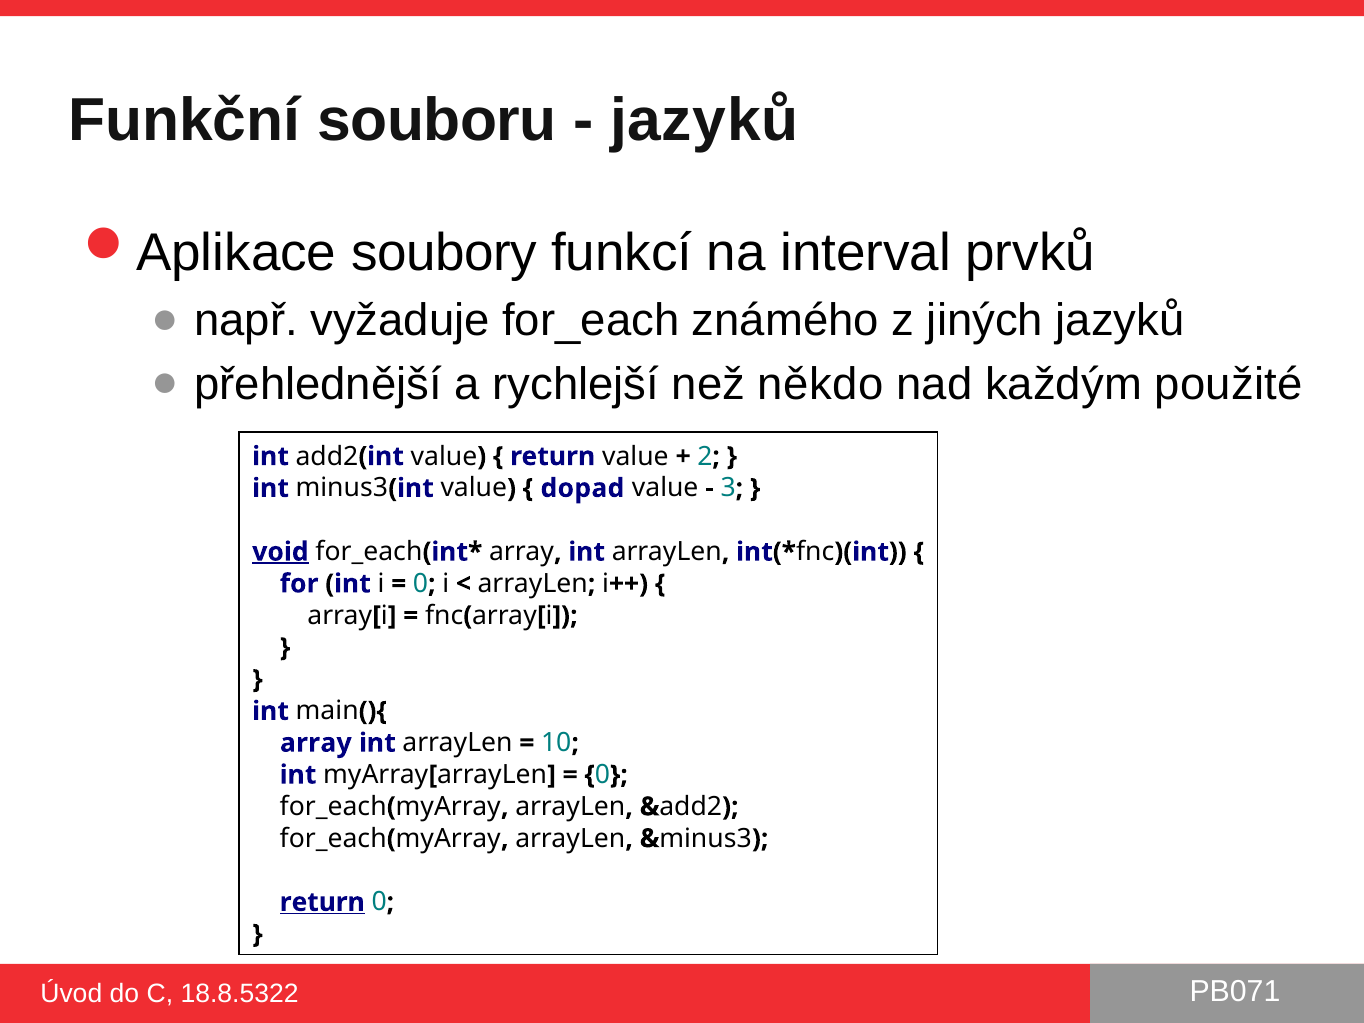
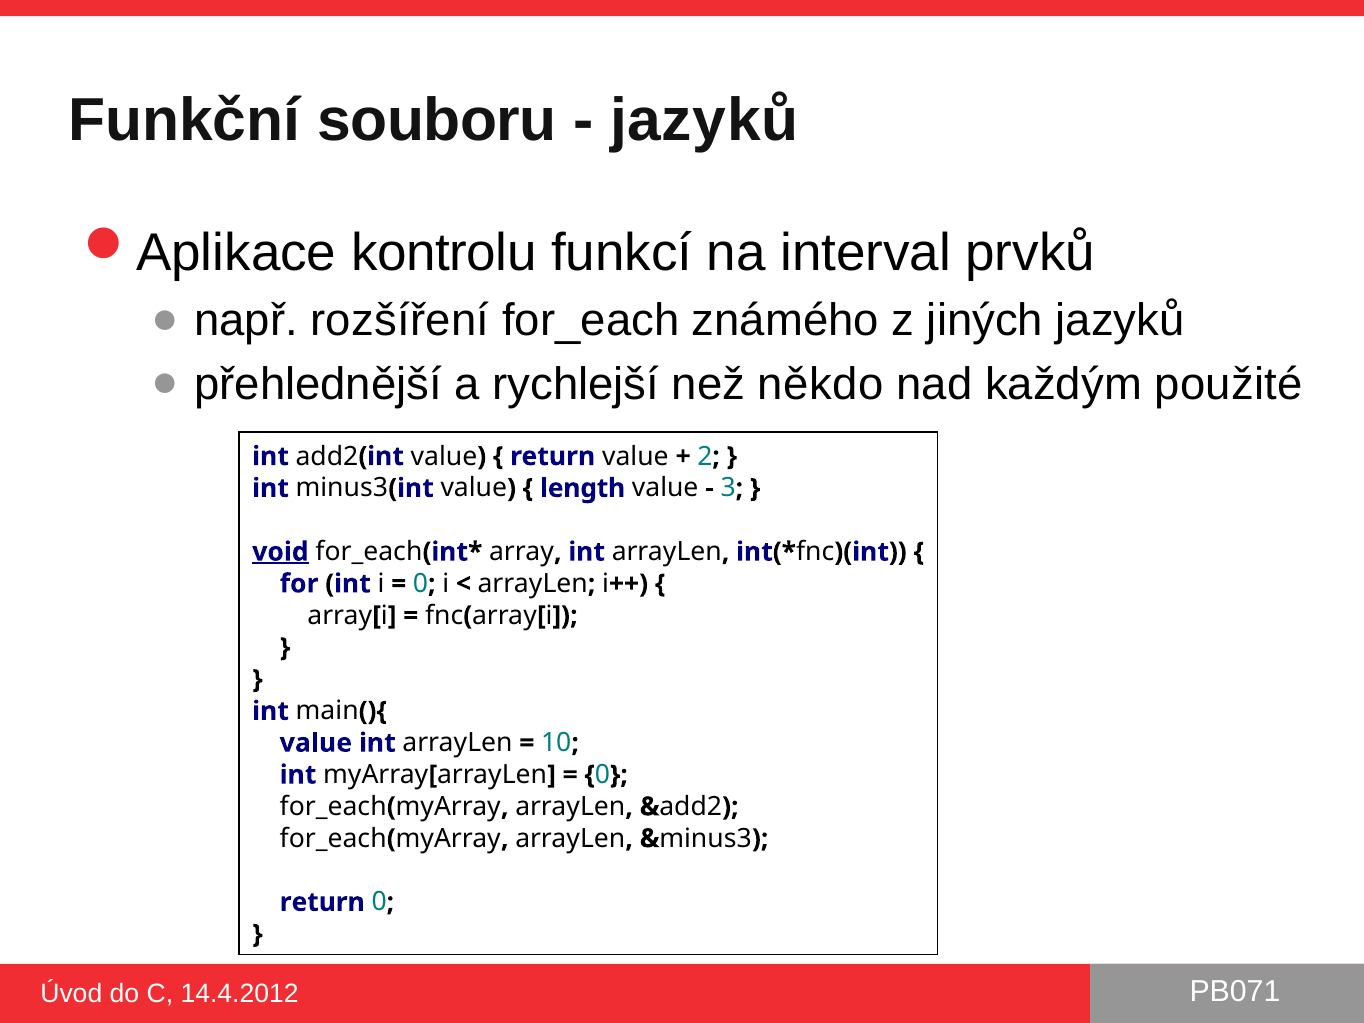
soubory: soubory -> kontrolu
vyžaduje: vyžaduje -> rozšíření
dopad: dopad -> length
array at (316, 743): array -> value
return at (322, 902) underline: present -> none
18.8.5322: 18.8.5322 -> 14.4.2012
